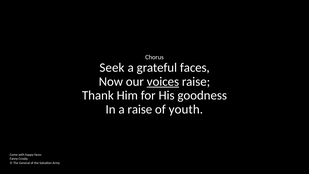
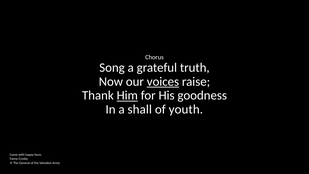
Seek: Seek -> Song
grateful faces: faces -> truth
Him underline: none -> present
a raise: raise -> shall
